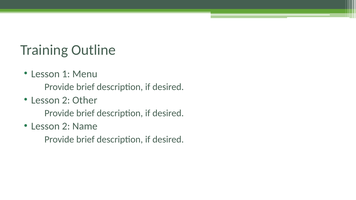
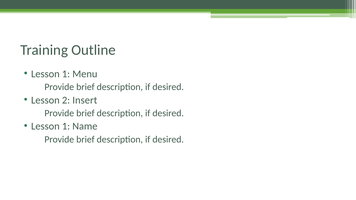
Other: Other -> Insert
2 at (66, 126): 2 -> 1
